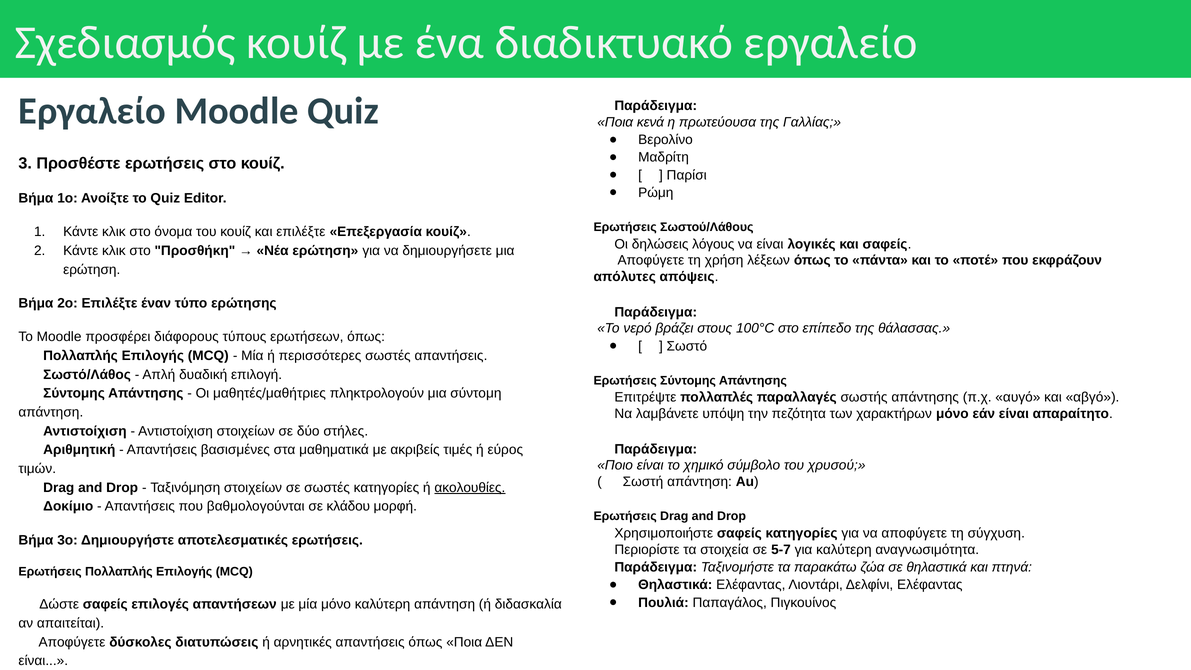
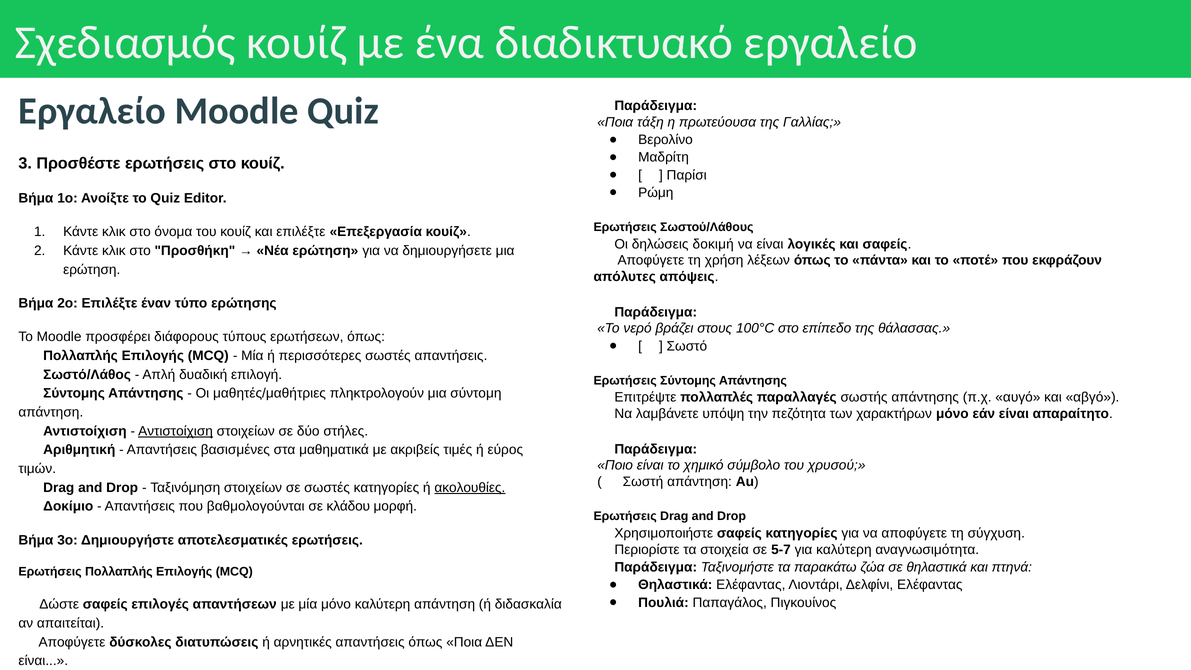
κενά: κενά -> τάξη
λόγους: λόγους -> δοκιμή
Αντιστοίχιση at (176, 431) underline: none -> present
